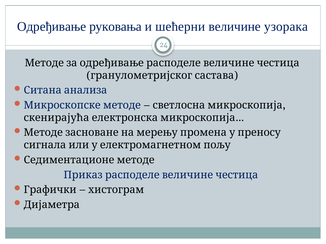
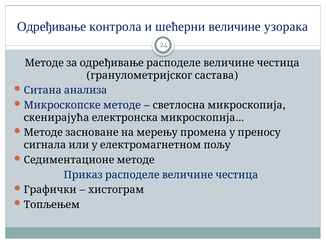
руковања: руковања -> контрола
Дијаметра: Дијаметра -> Топљењем
